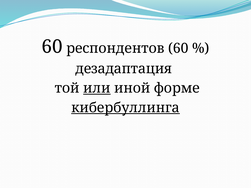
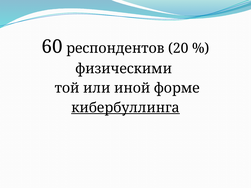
респондентов 60: 60 -> 20
дезадаптация: дезадаптация -> физическими
или underline: present -> none
